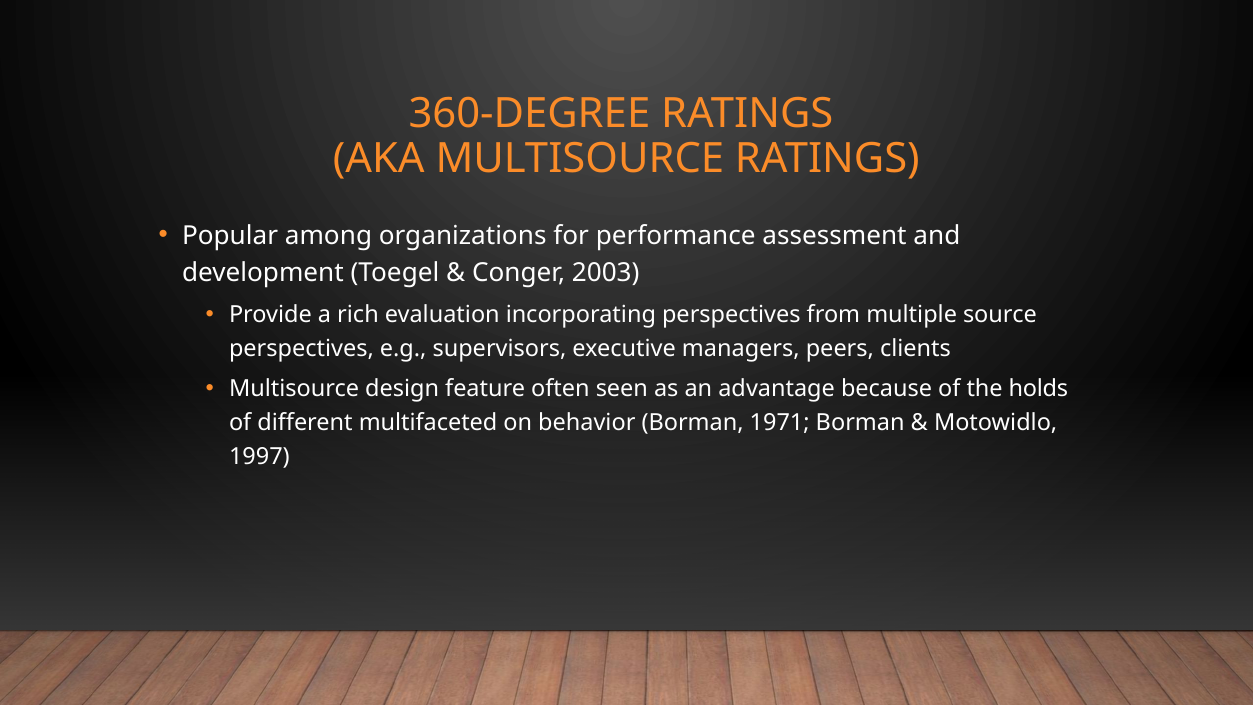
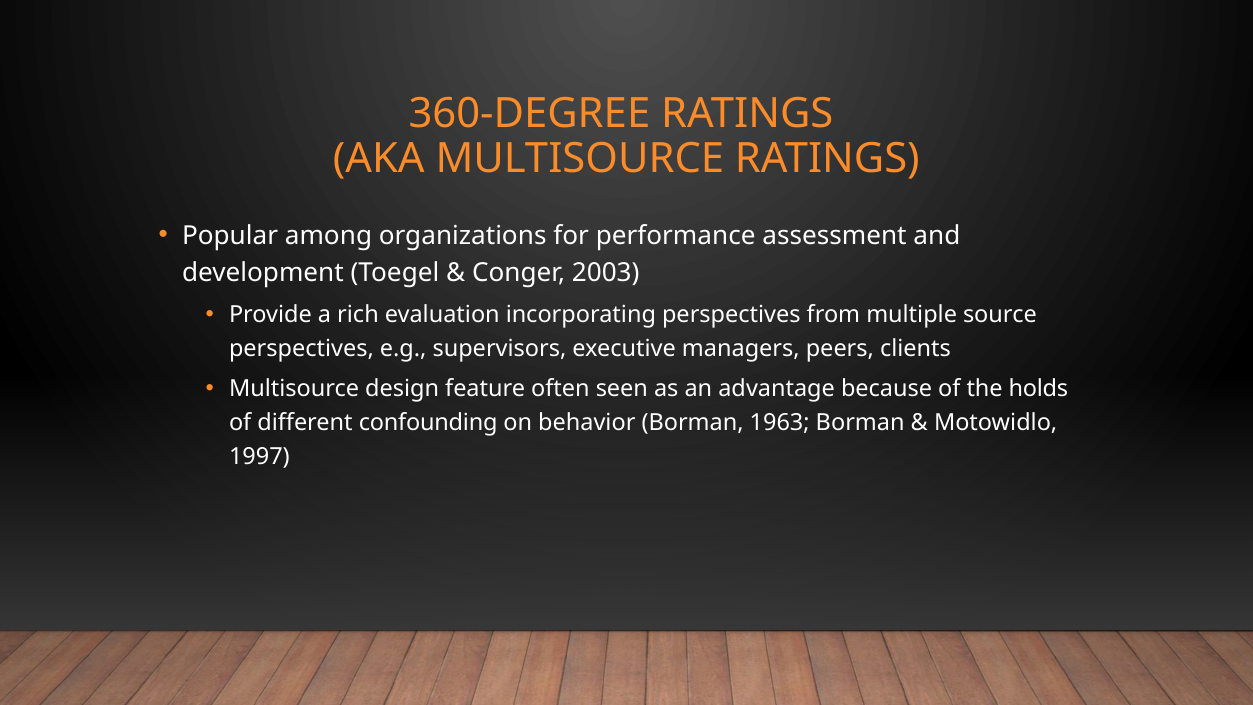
multifaceted: multifaceted -> confounding
1971: 1971 -> 1963
